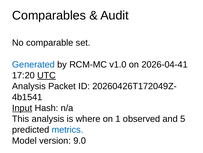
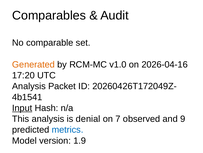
Generated colour: blue -> orange
2026-04-41: 2026-04-41 -> 2026-04-16
UTC underline: present -> none
where: where -> denial
1: 1 -> 7
5: 5 -> 9
9.0: 9.0 -> 1.9
